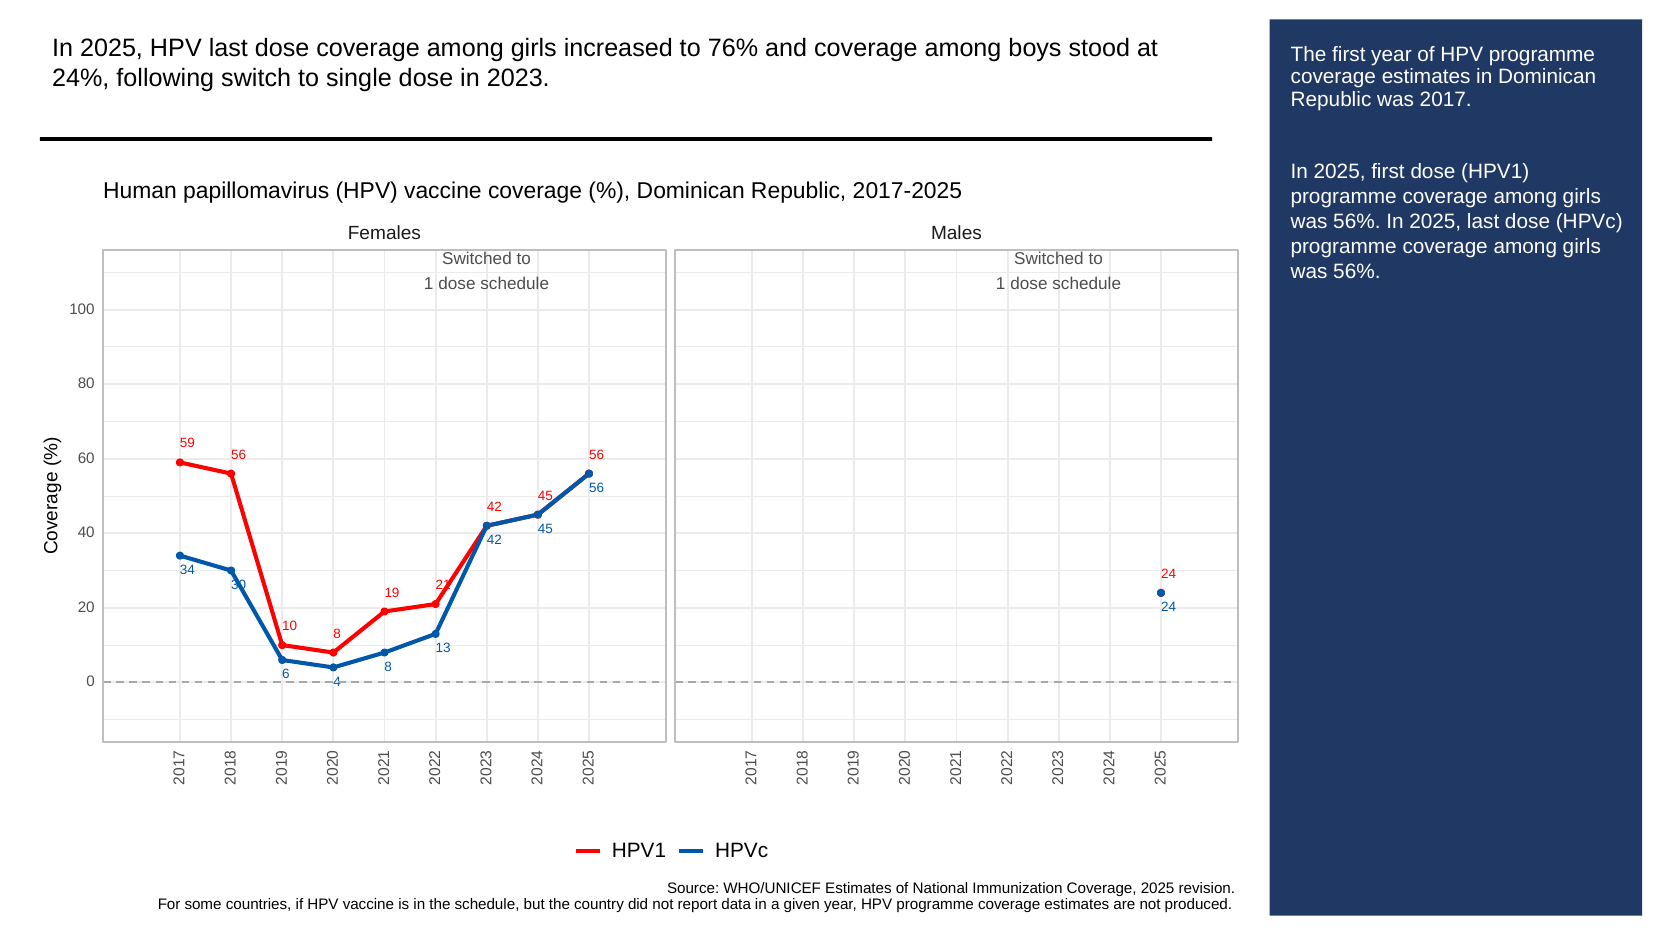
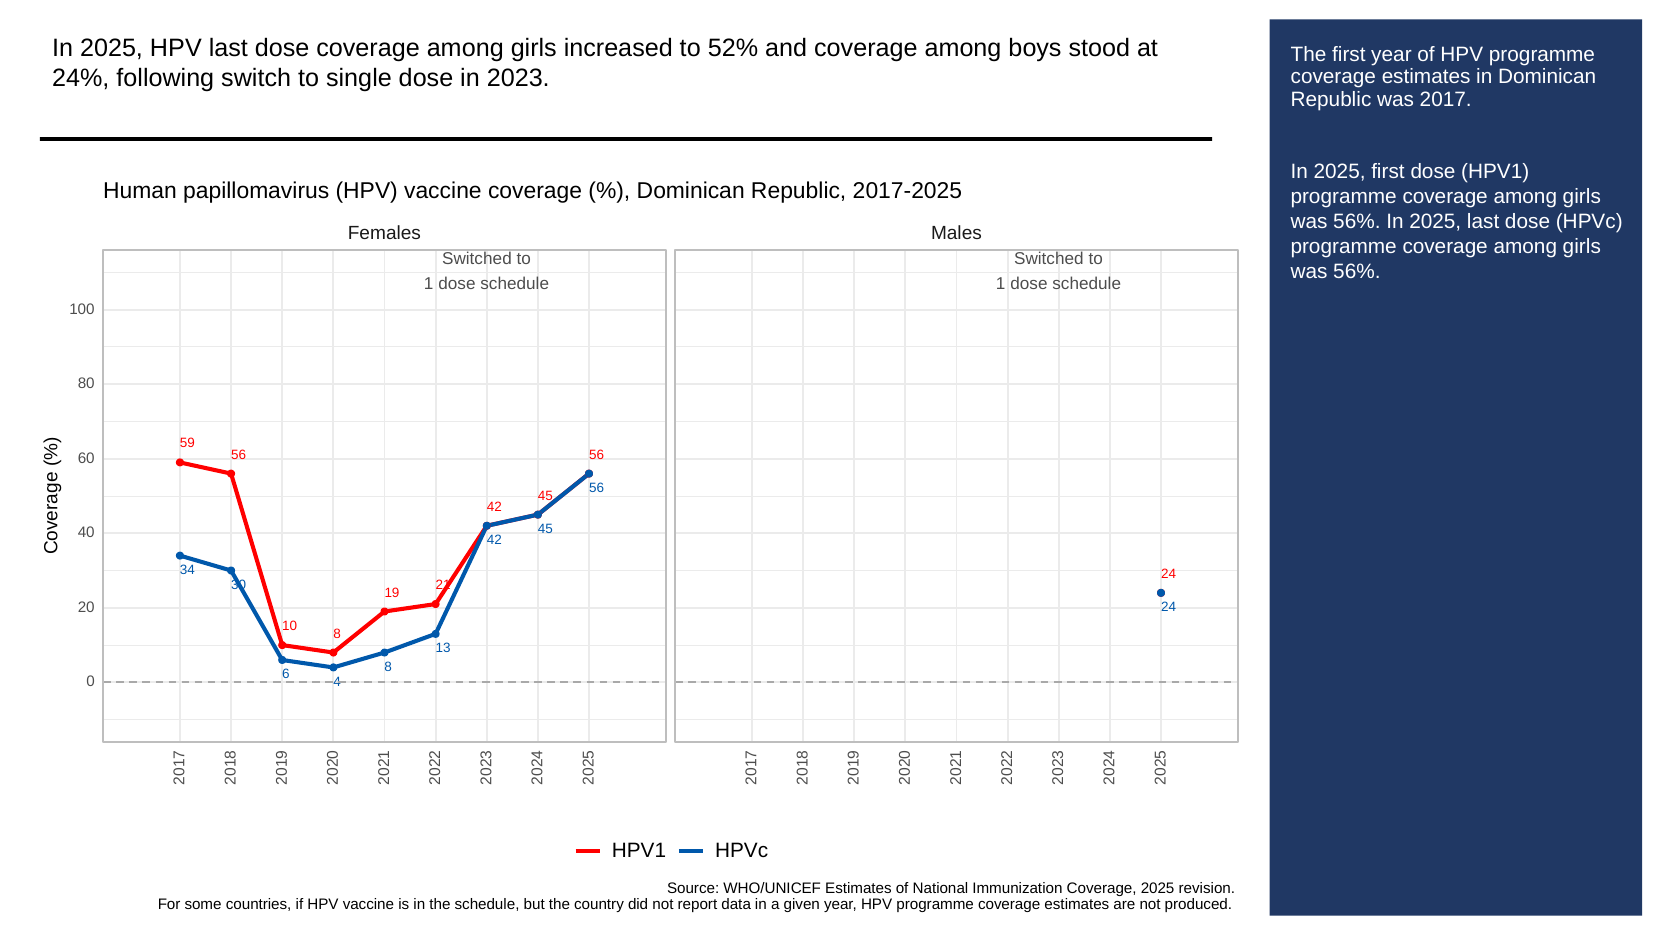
76%: 76% -> 52%
